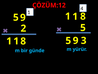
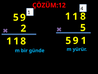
3 at (84, 40): 3 -> 1
